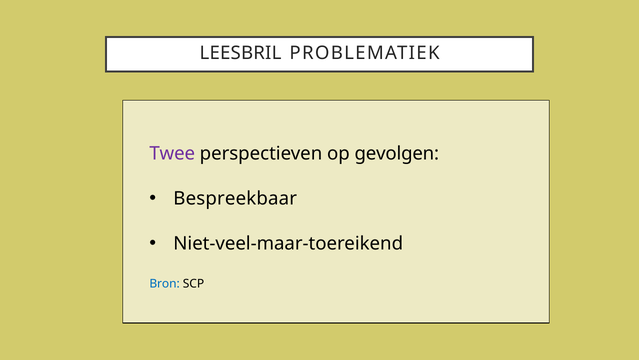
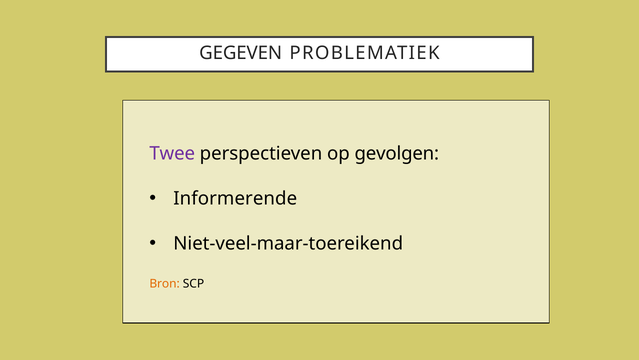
LEESBRIL: LEESBRIL -> GEGEVEN
Bespreekbaar: Bespreekbaar -> Informerende
Bron colour: blue -> orange
